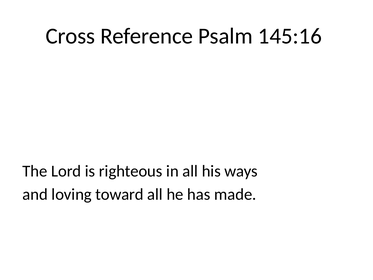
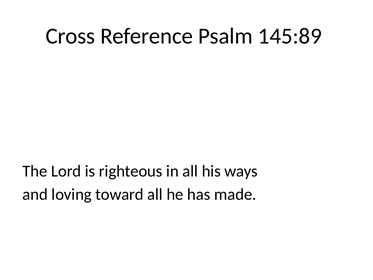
145:16: 145:16 -> 145:89
